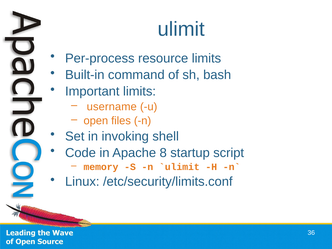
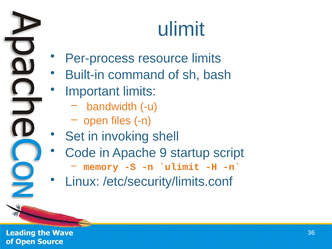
username: username -> bandwidth
8: 8 -> 9
